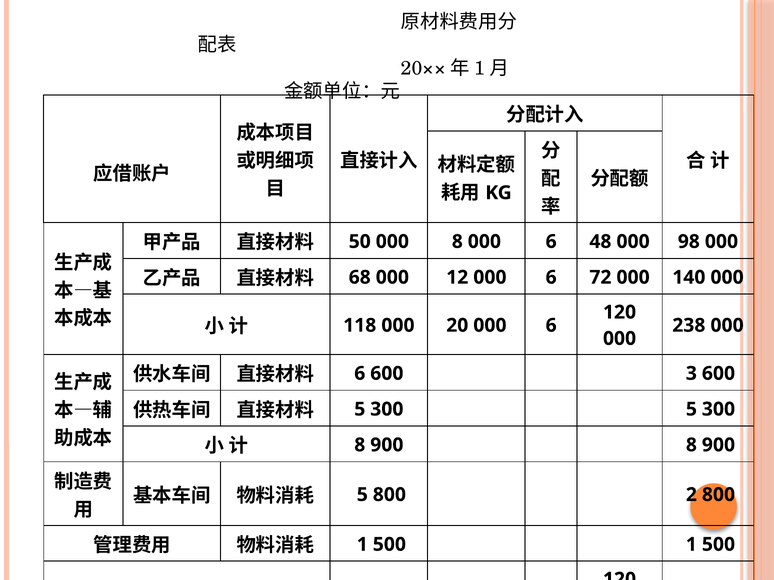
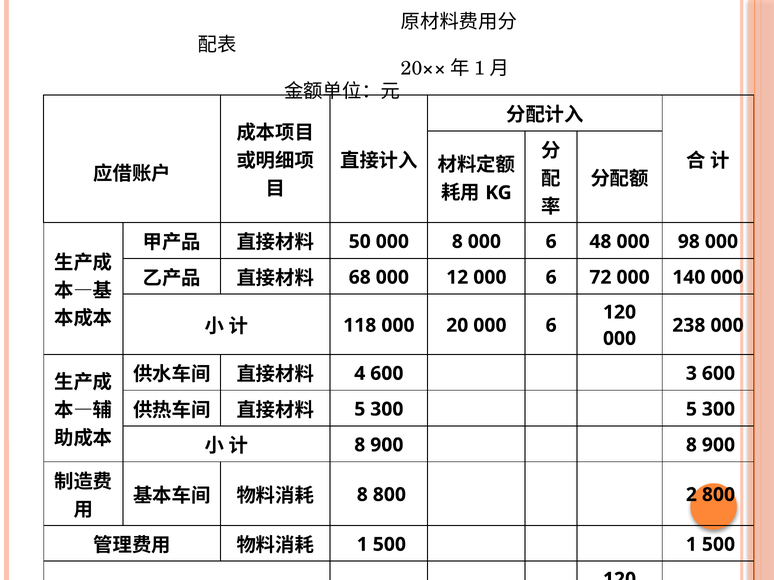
6 at (360, 374): 6 -> 4
5 at (362, 495): 5 -> 8
